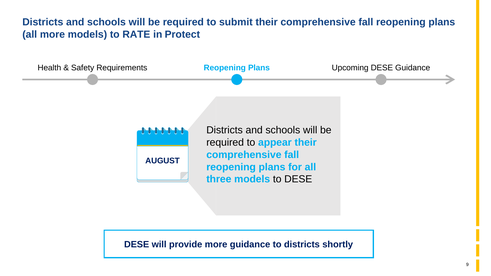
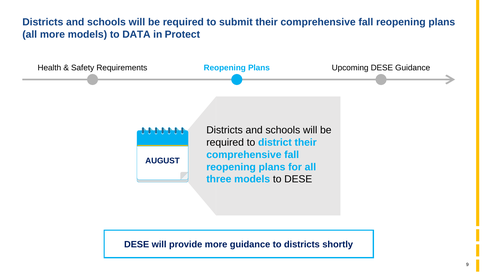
RATE: RATE -> DATA
appear: appear -> district
